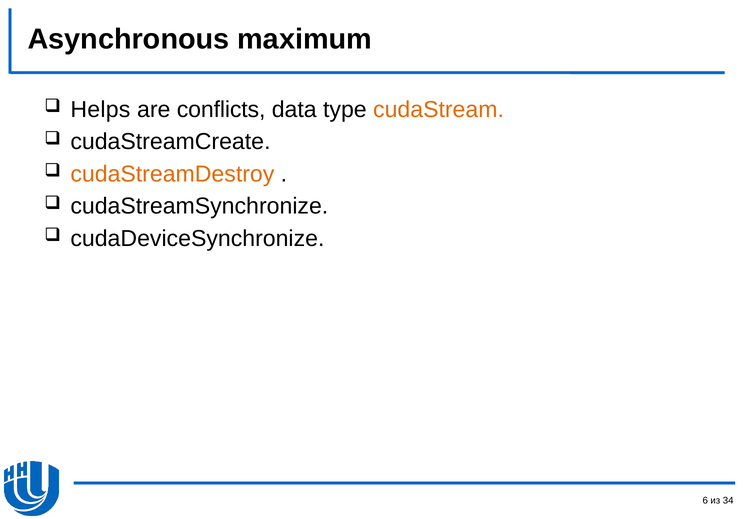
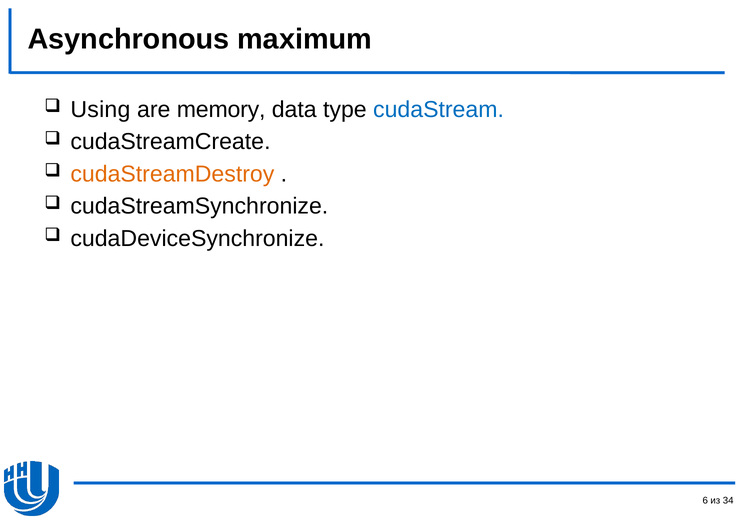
Helps: Helps -> Using
conflicts: conflicts -> memory
cudaStream colour: orange -> blue
